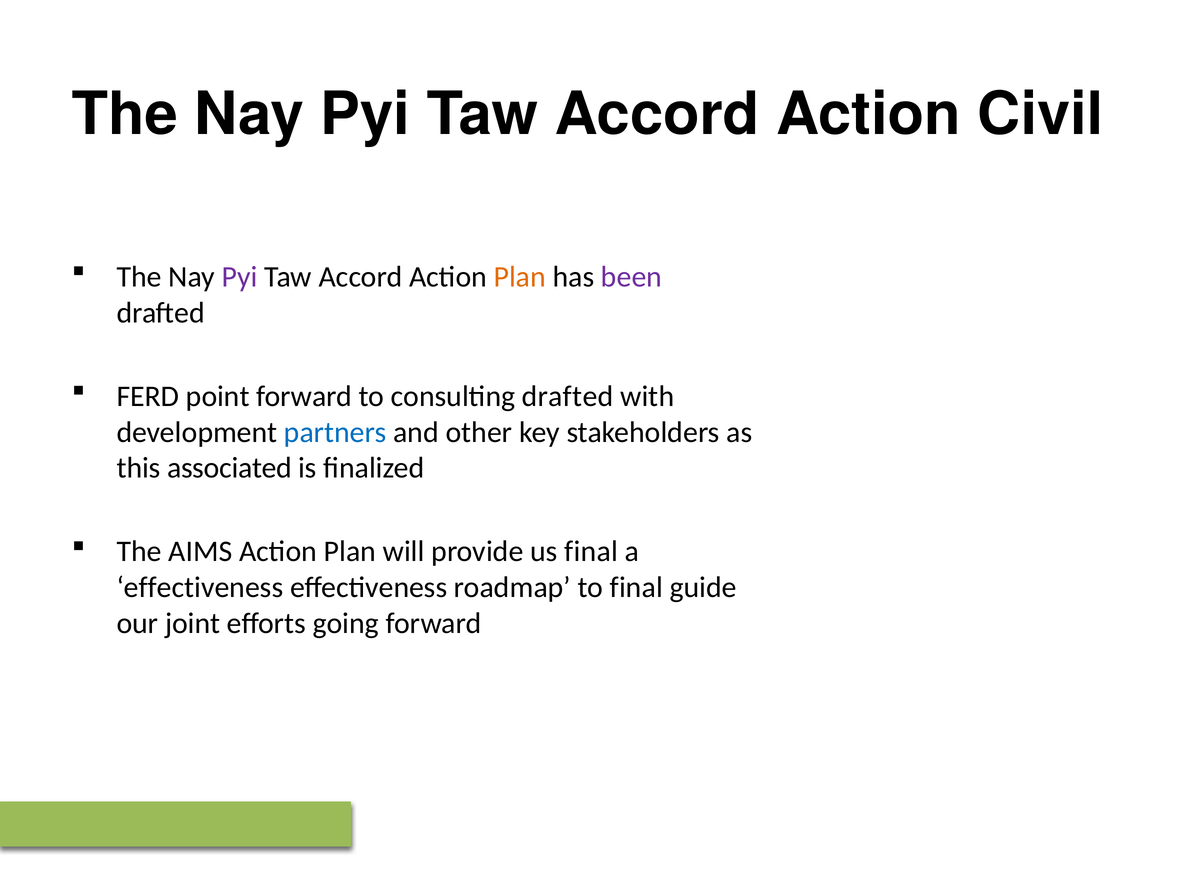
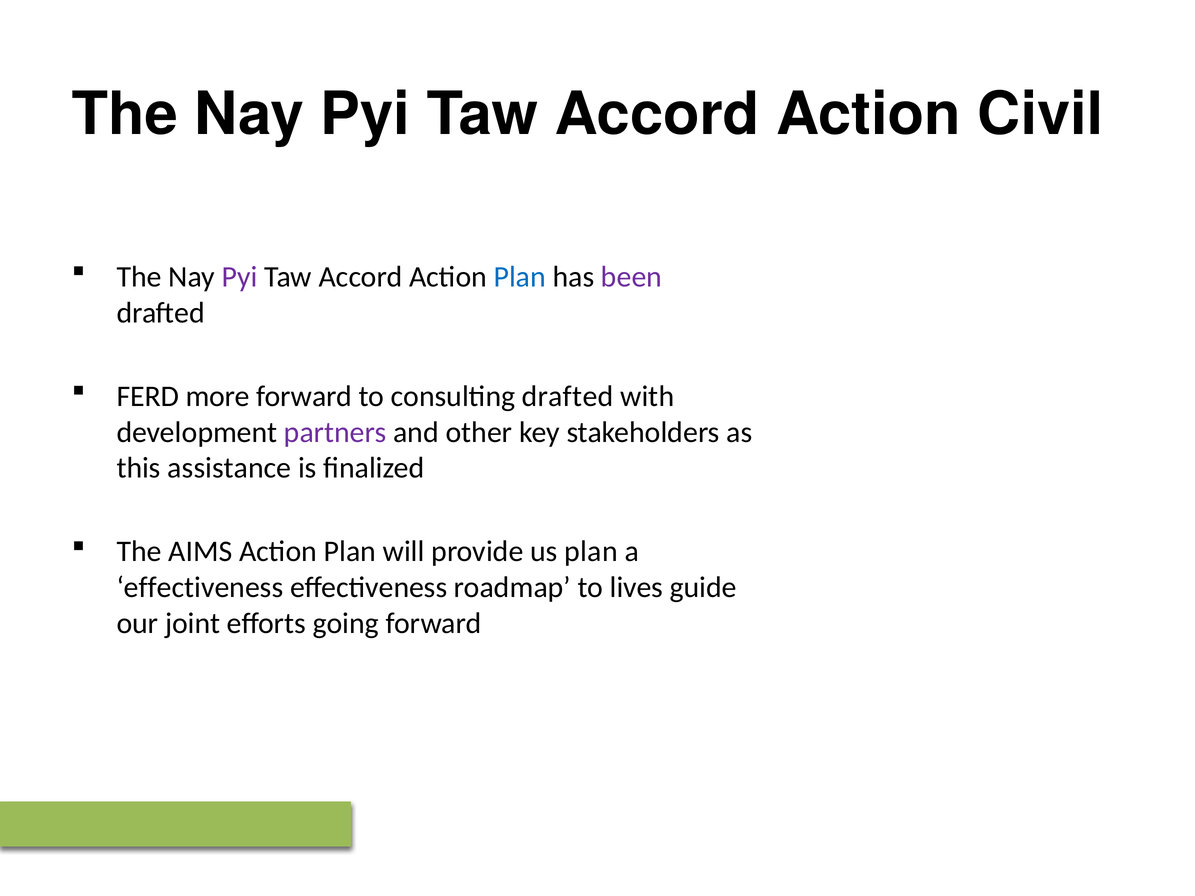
Plan at (520, 277) colour: orange -> blue
point: point -> more
partners colour: blue -> purple
associated: associated -> assistance
us final: final -> plan
to final: final -> lives
